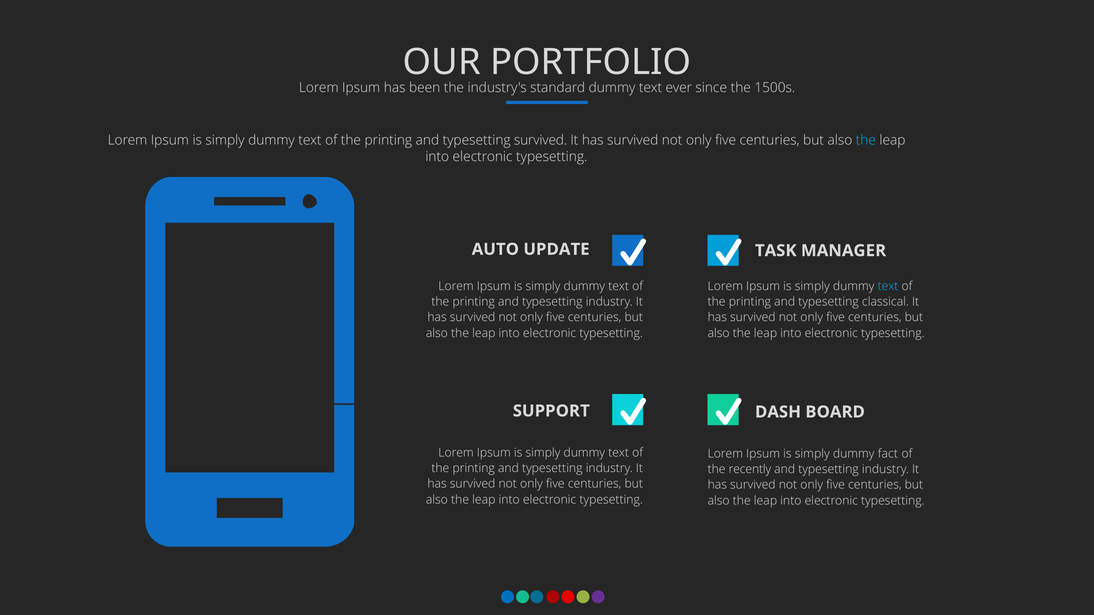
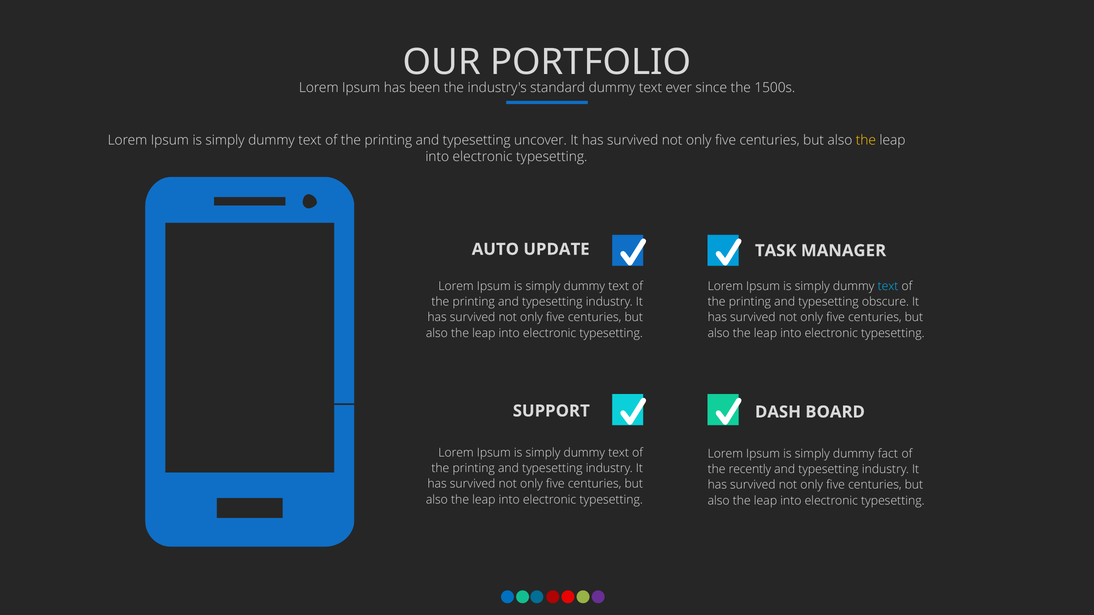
typesetting survived: survived -> uncover
the at (866, 140) colour: light blue -> yellow
classical: classical -> obscure
